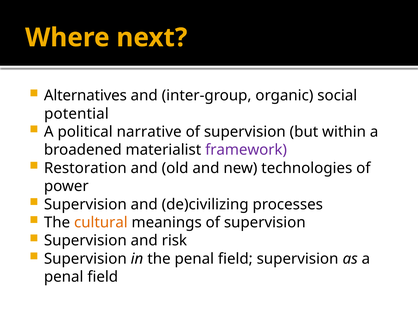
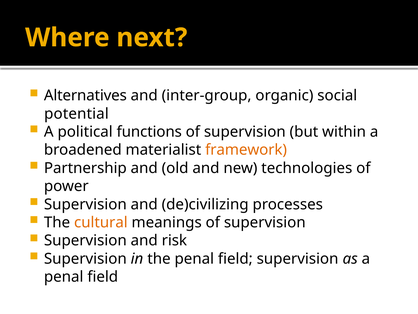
narrative: narrative -> functions
framework colour: purple -> orange
Restoration: Restoration -> Partnership
